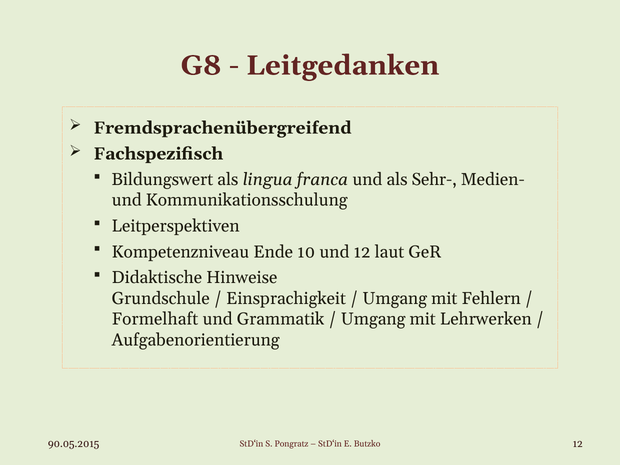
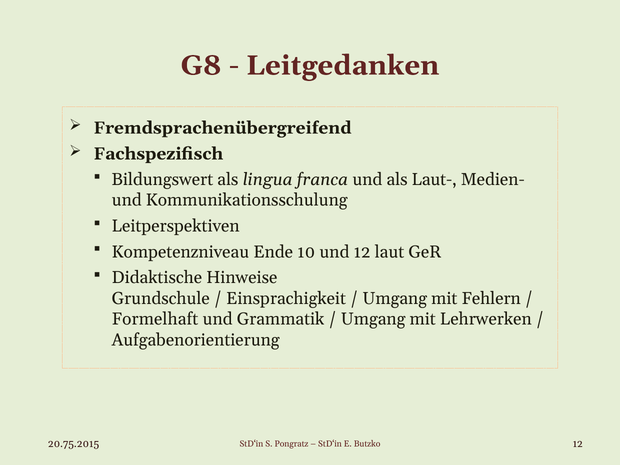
Sehr-: Sehr- -> Laut-
90.05.2015: 90.05.2015 -> 20.75.2015
